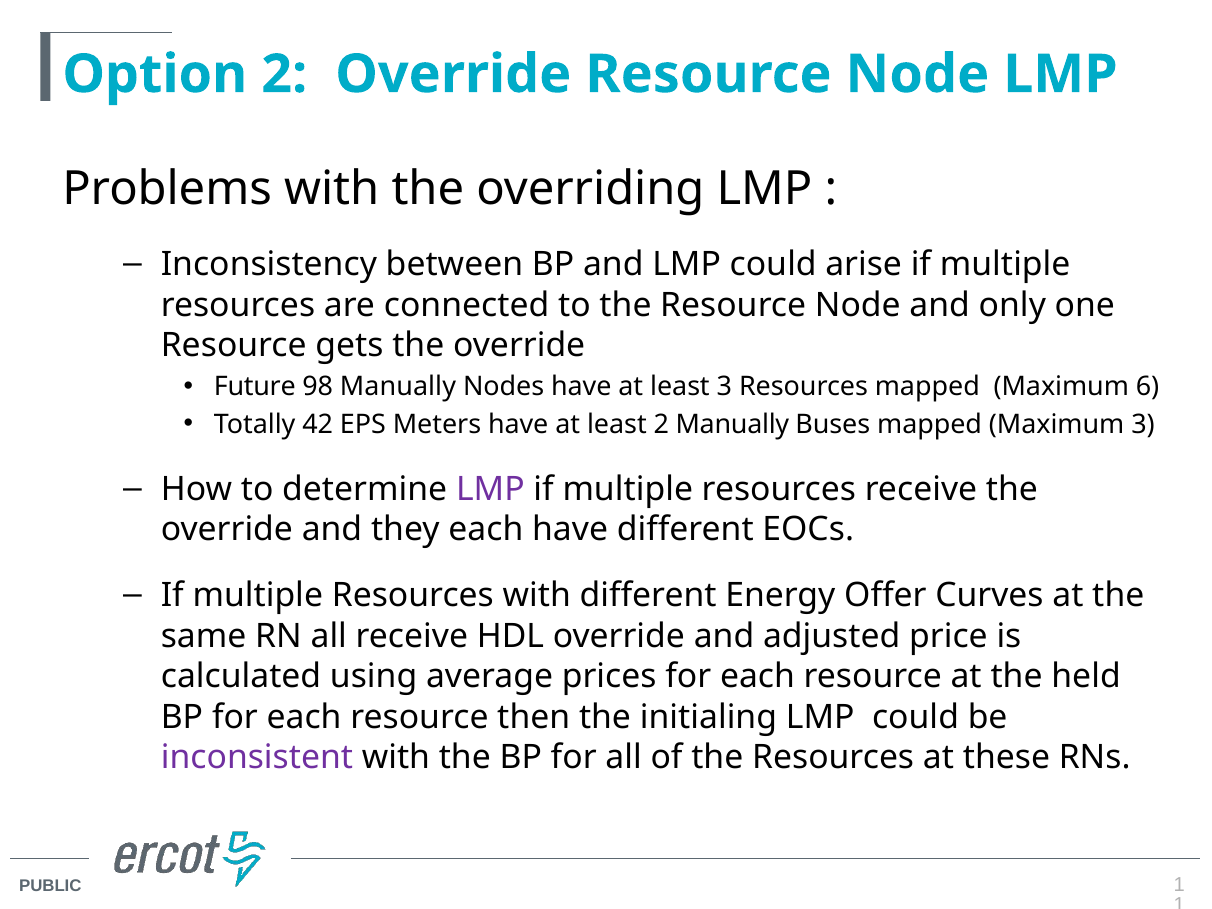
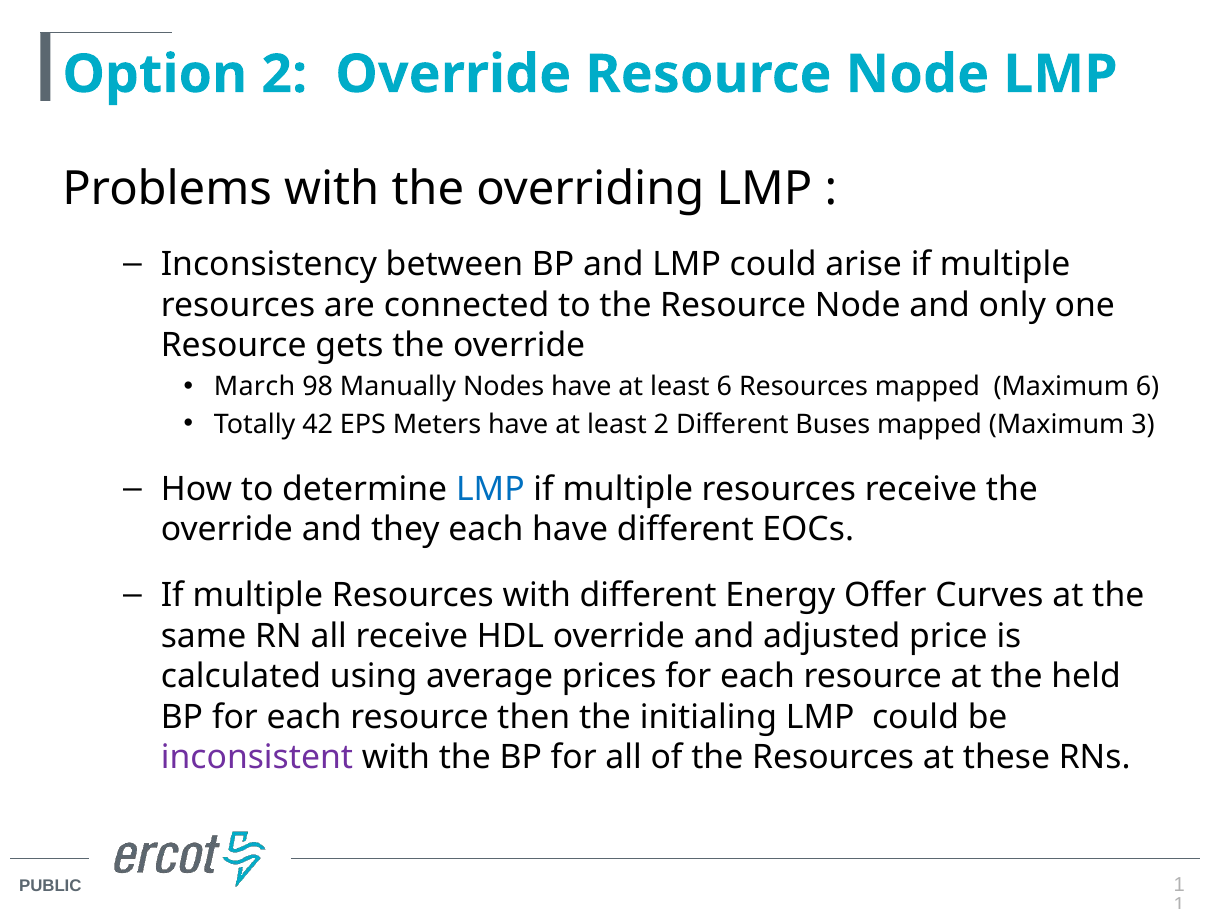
Future: Future -> March
least 3: 3 -> 6
2 Manually: Manually -> Different
LMP at (490, 489) colour: purple -> blue
